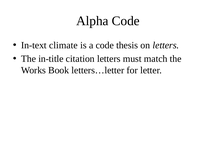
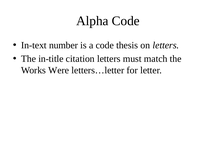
climate: climate -> number
Book: Book -> Were
